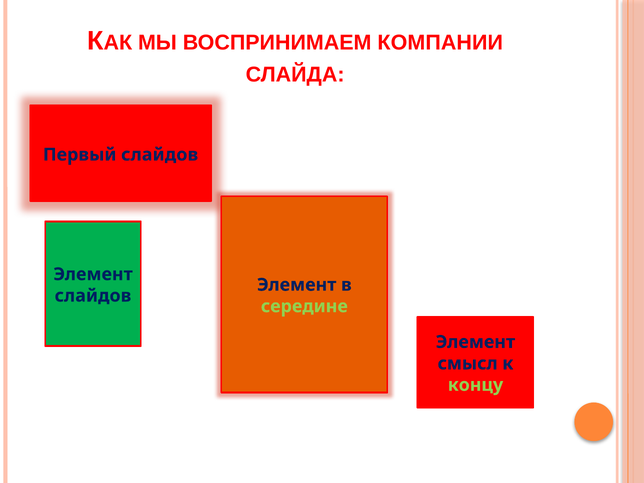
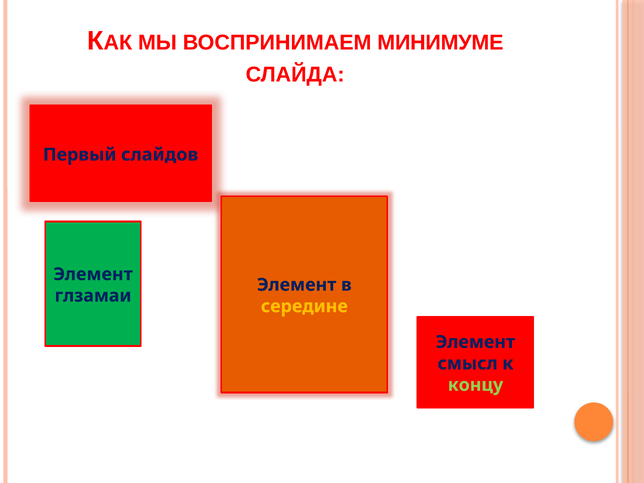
КОМПАНИИ: КОМПАНИИ -> МИНИМУМЕ
слайдов at (93, 296): слайдов -> глзамаи
середине colour: light green -> yellow
